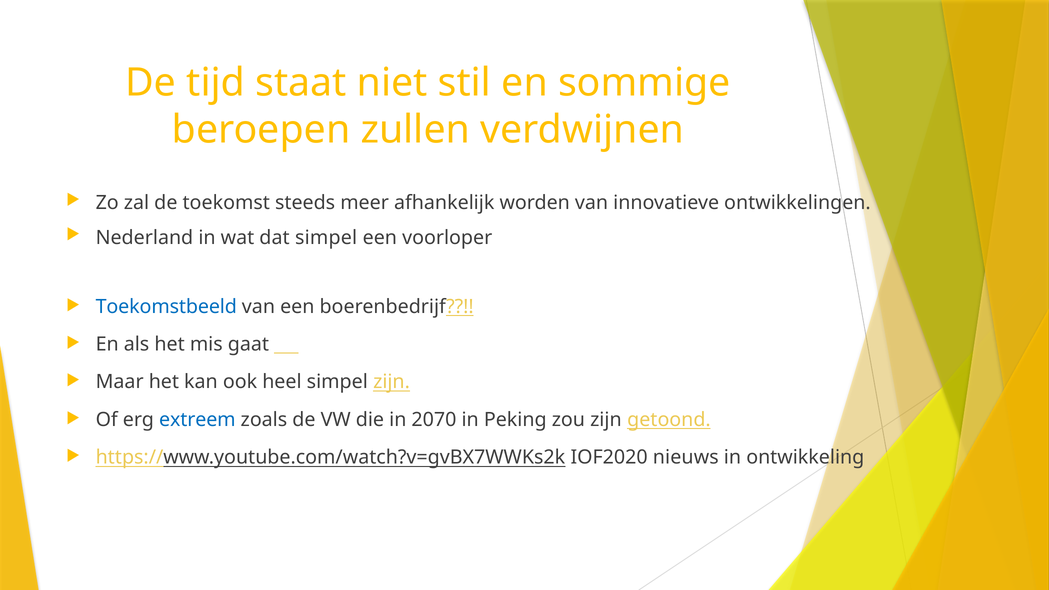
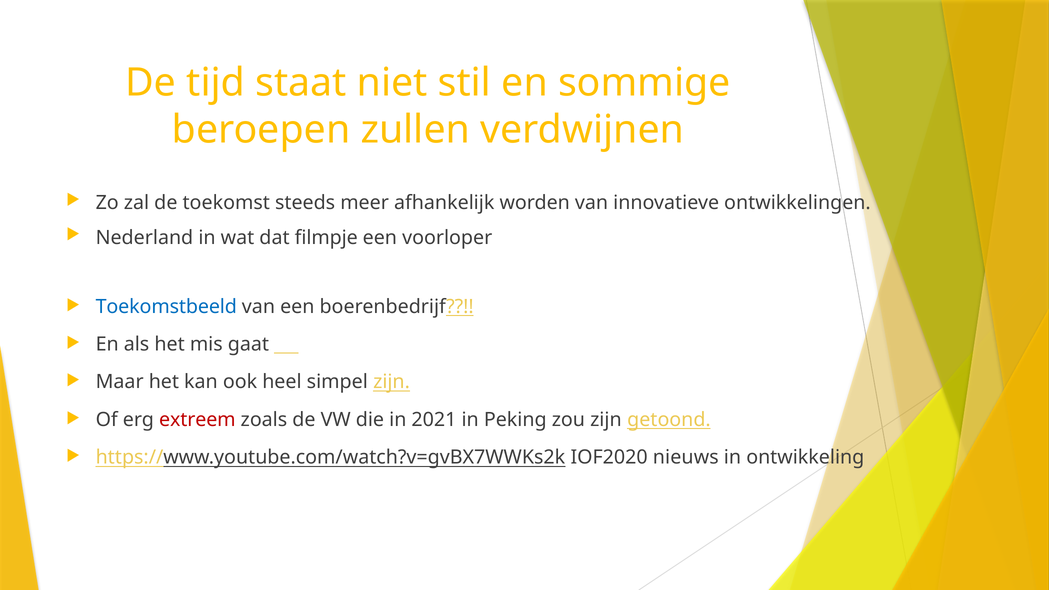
dat simpel: simpel -> filmpje
extreem colour: blue -> red
2070: 2070 -> 2021
